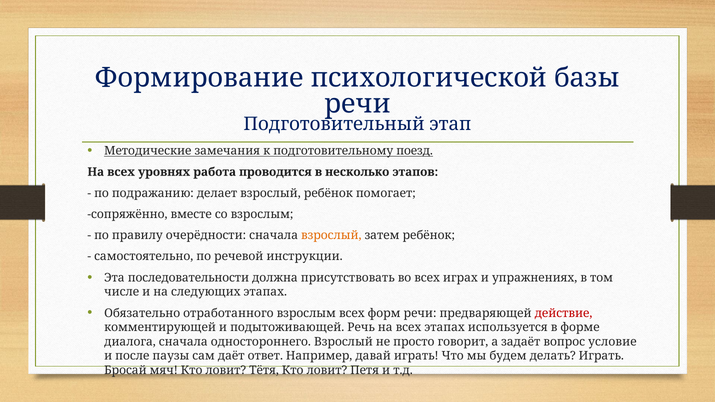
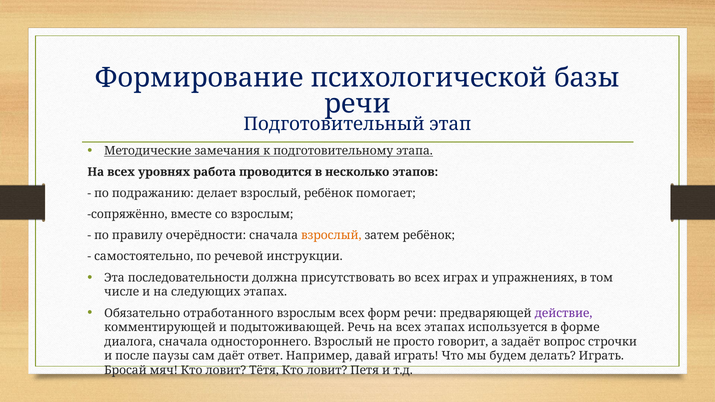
поезд: поезд -> этапа
действие colour: red -> purple
условие: условие -> строчки
